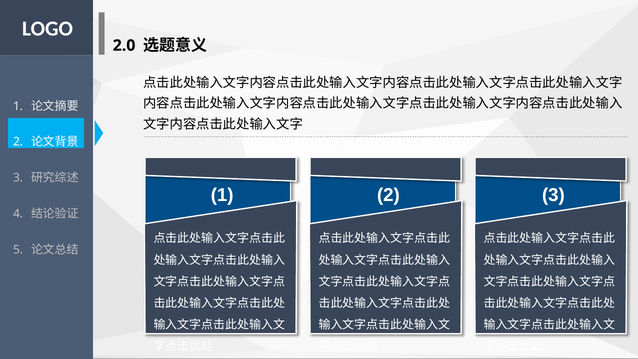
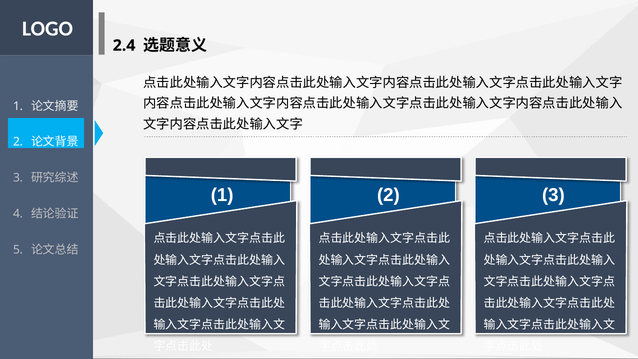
2.0: 2.0 -> 2.4
